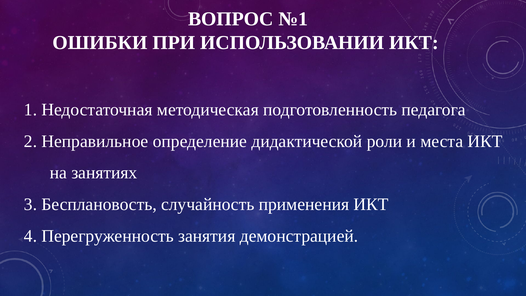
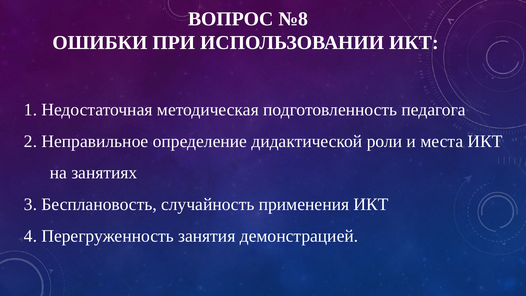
№1: №1 -> №8
